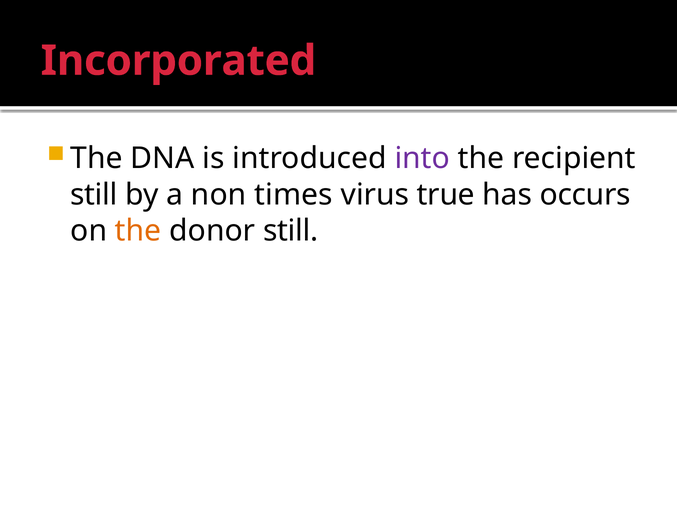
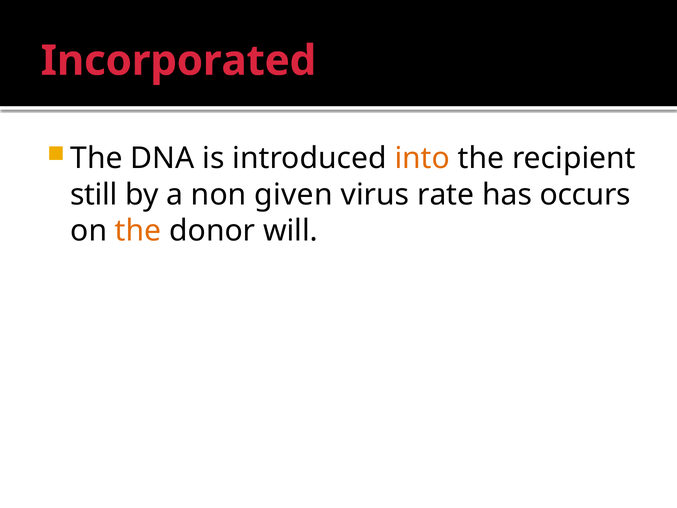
into colour: purple -> orange
times: times -> given
true: true -> rate
donor still: still -> will
